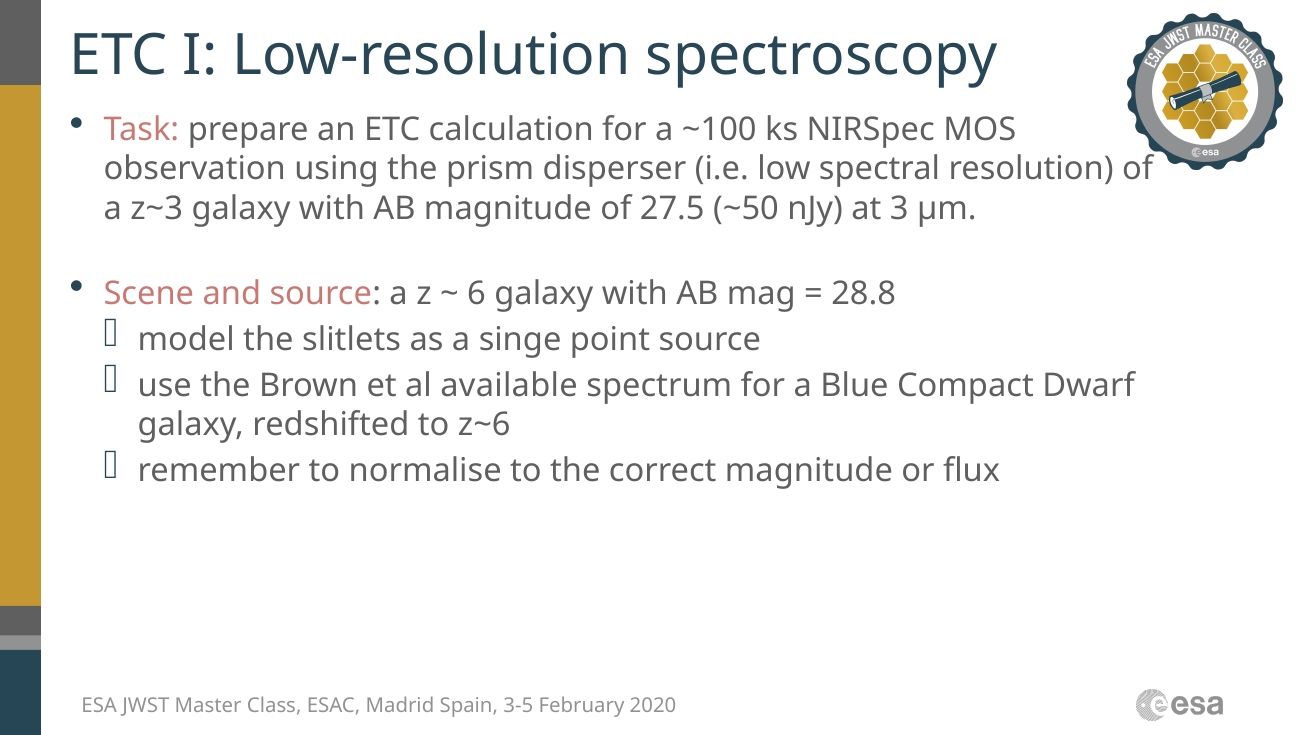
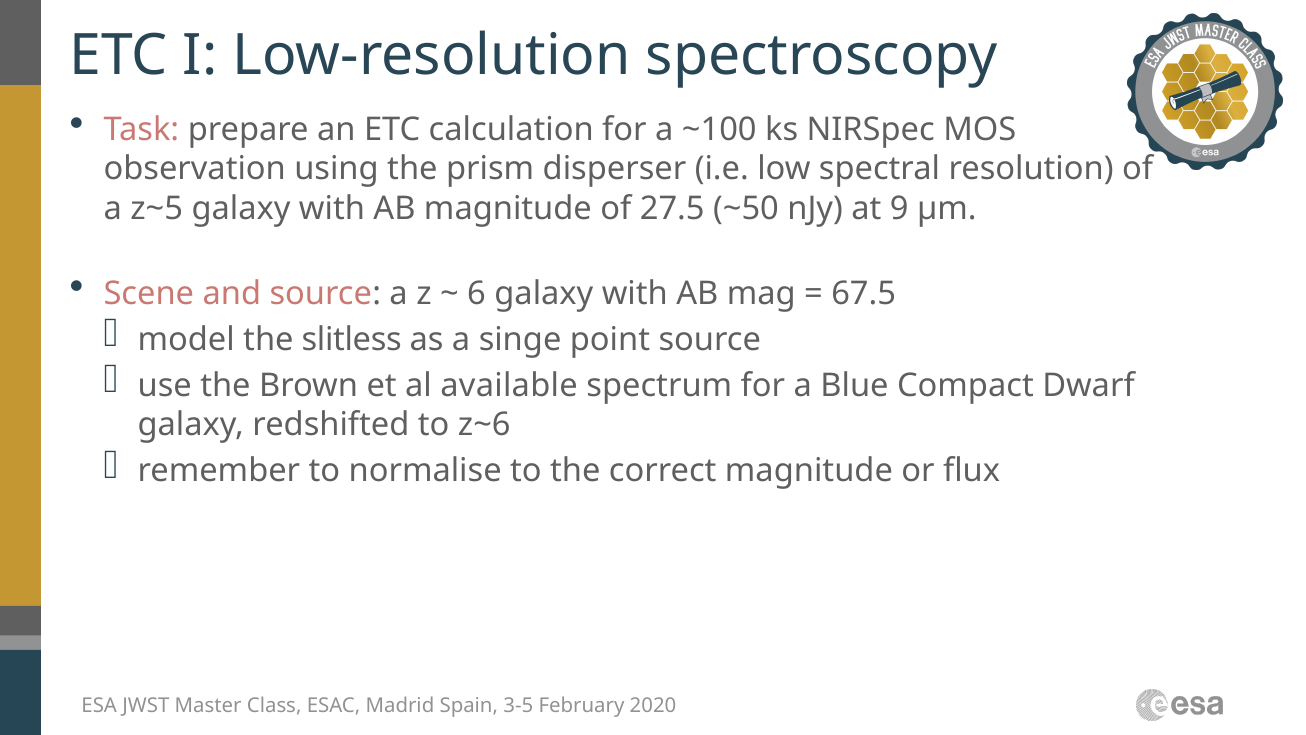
z~3: z~3 -> z~5
3: 3 -> 9
28.8: 28.8 -> 67.5
slitlets: slitlets -> slitless
